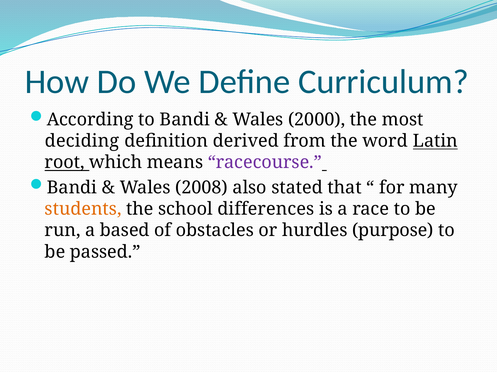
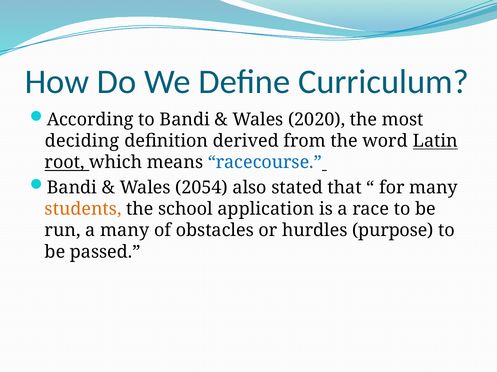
2000: 2000 -> 2020
racecourse colour: purple -> blue
2008: 2008 -> 2054
differences: differences -> application
a based: based -> many
